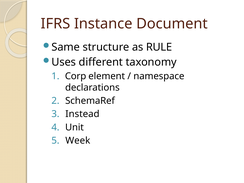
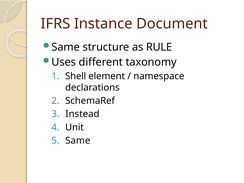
Corp: Corp -> Shell
Week at (78, 141): Week -> Same
